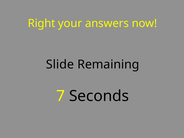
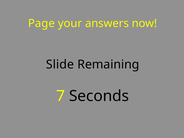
Right: Right -> Page
